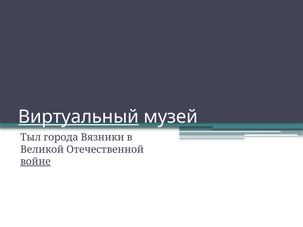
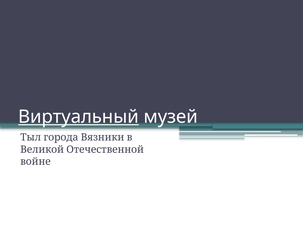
войне underline: present -> none
